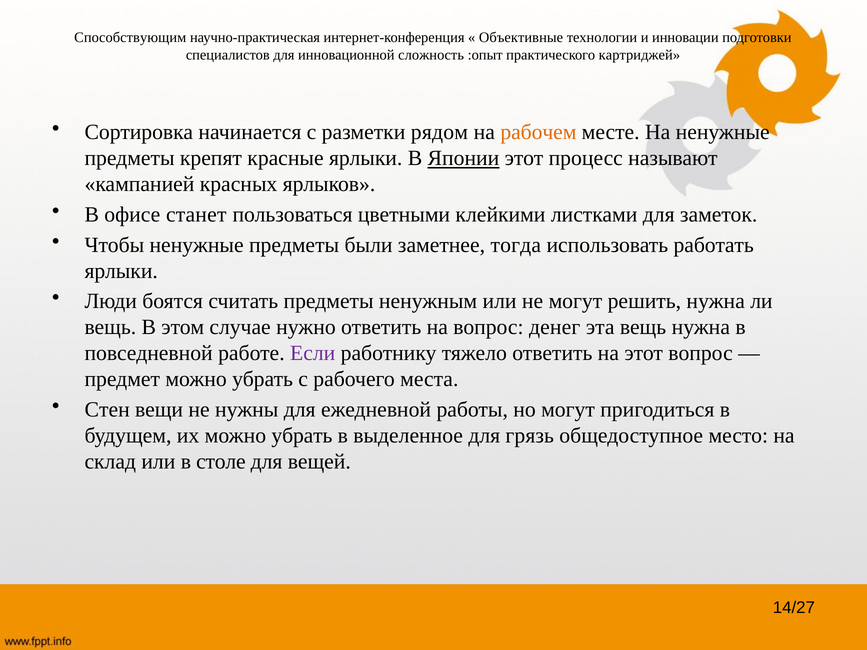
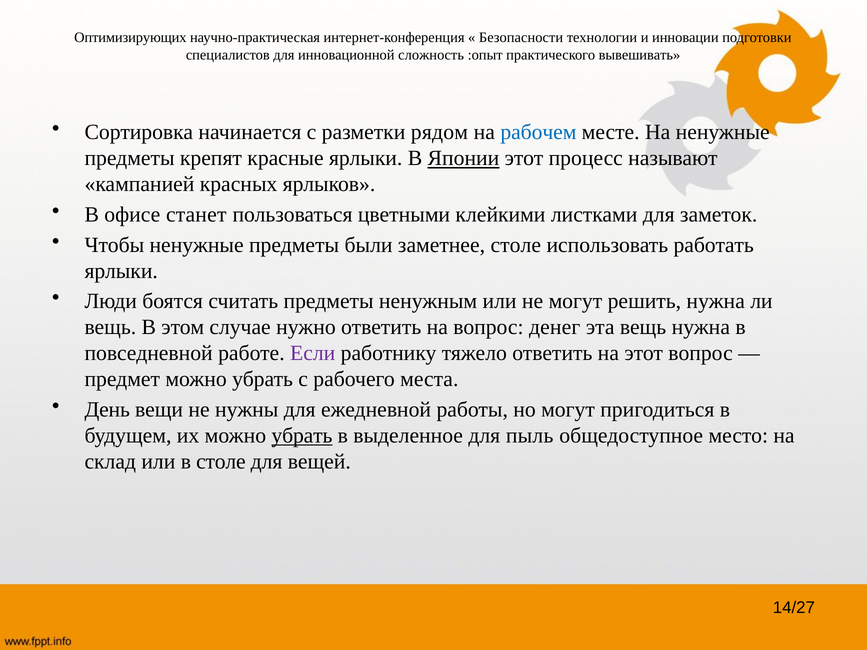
Способствующим: Способствующим -> Оптимизирующих
Объективные: Объективные -> Безопасности
картриджей: картриджей -> вывешивать
рабочем colour: orange -> blue
заметнее тогда: тогда -> столе
Стен: Стен -> День
убрать at (302, 436) underline: none -> present
грязь: грязь -> пыль
